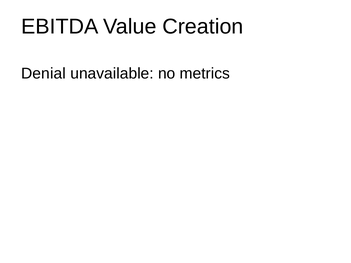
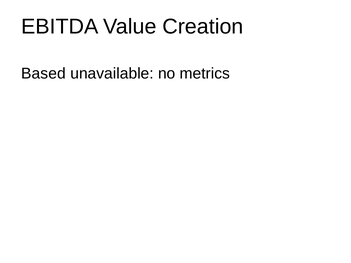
Denial: Denial -> Based
